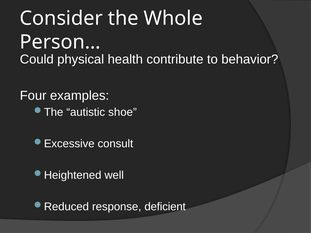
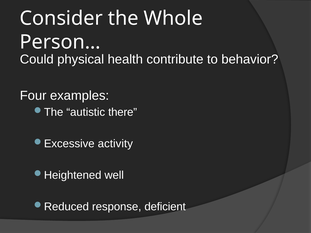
shoe: shoe -> there
consult: consult -> activity
